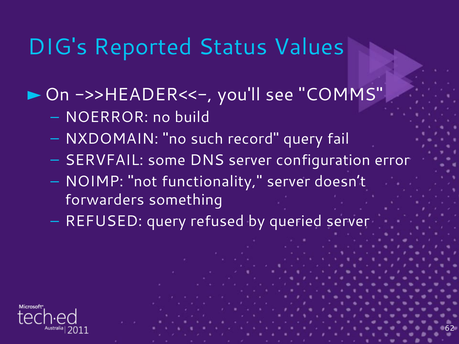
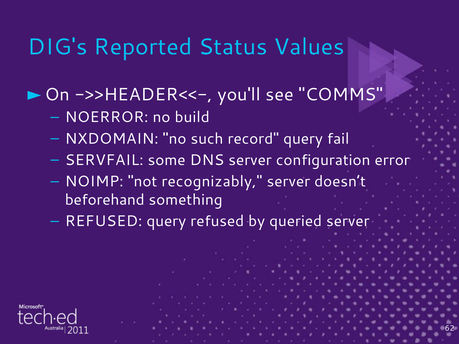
functionality: functionality -> recognizably
forwarders: forwarders -> beforehand
